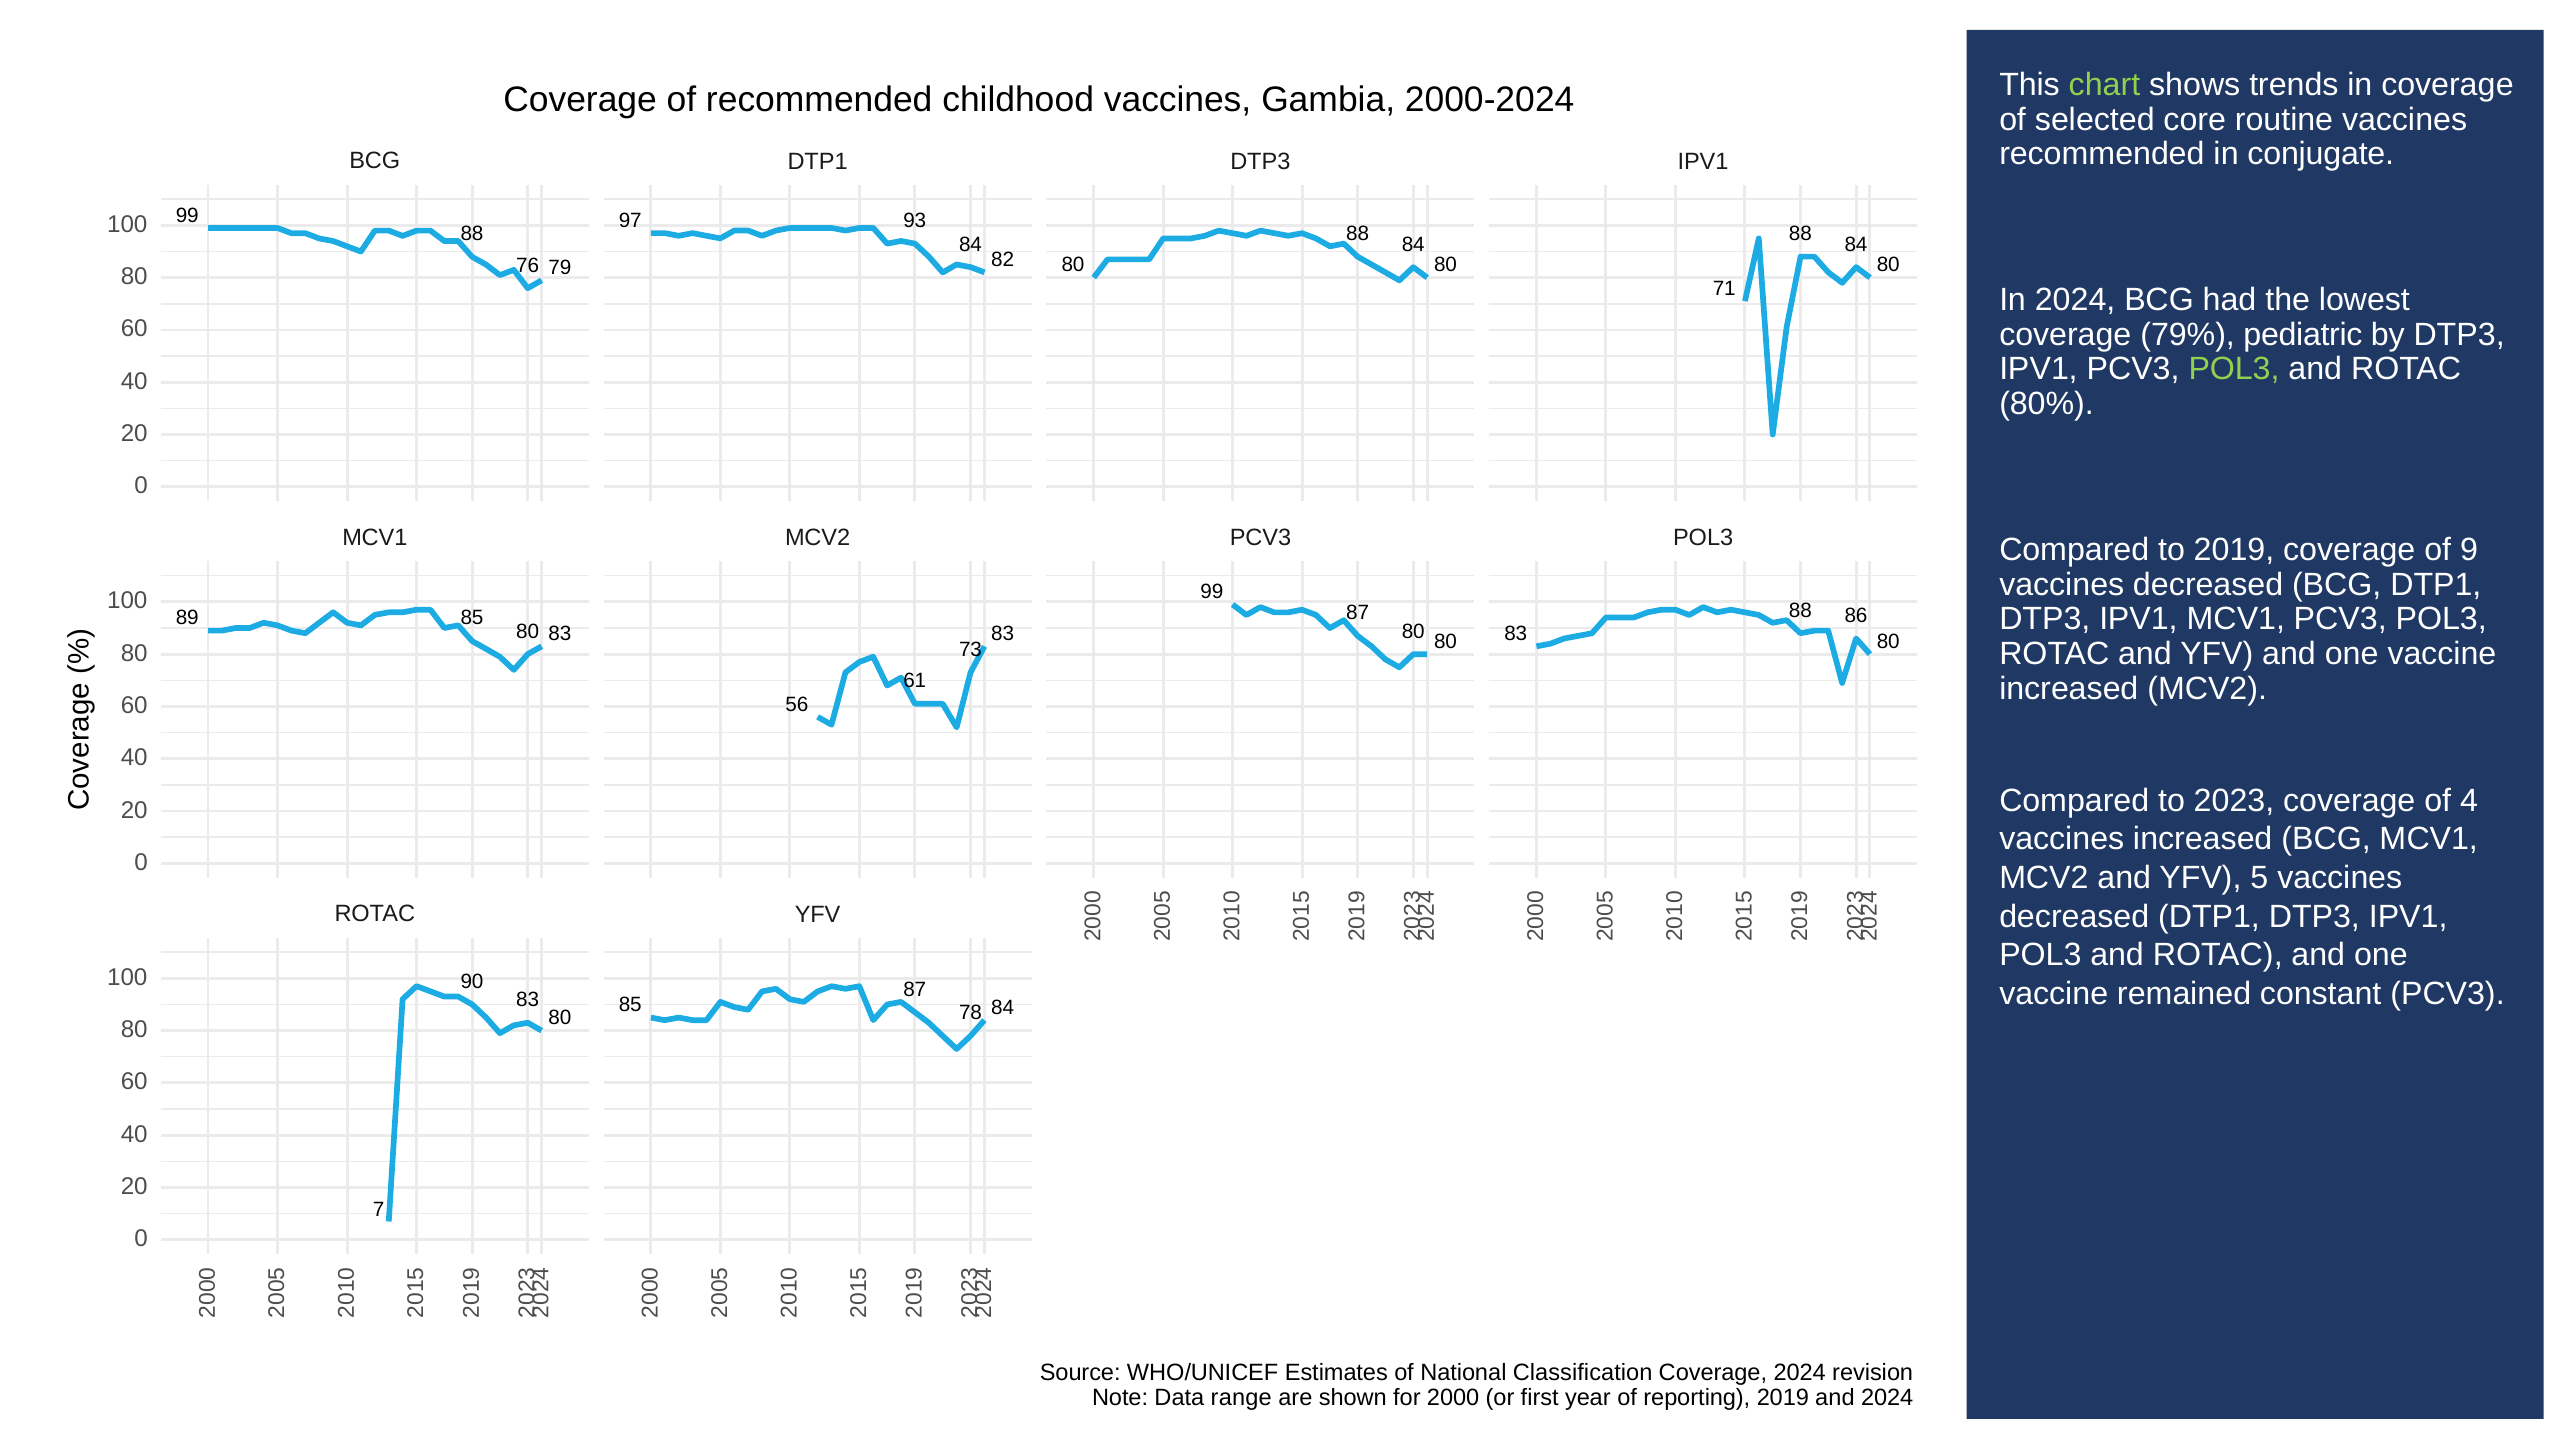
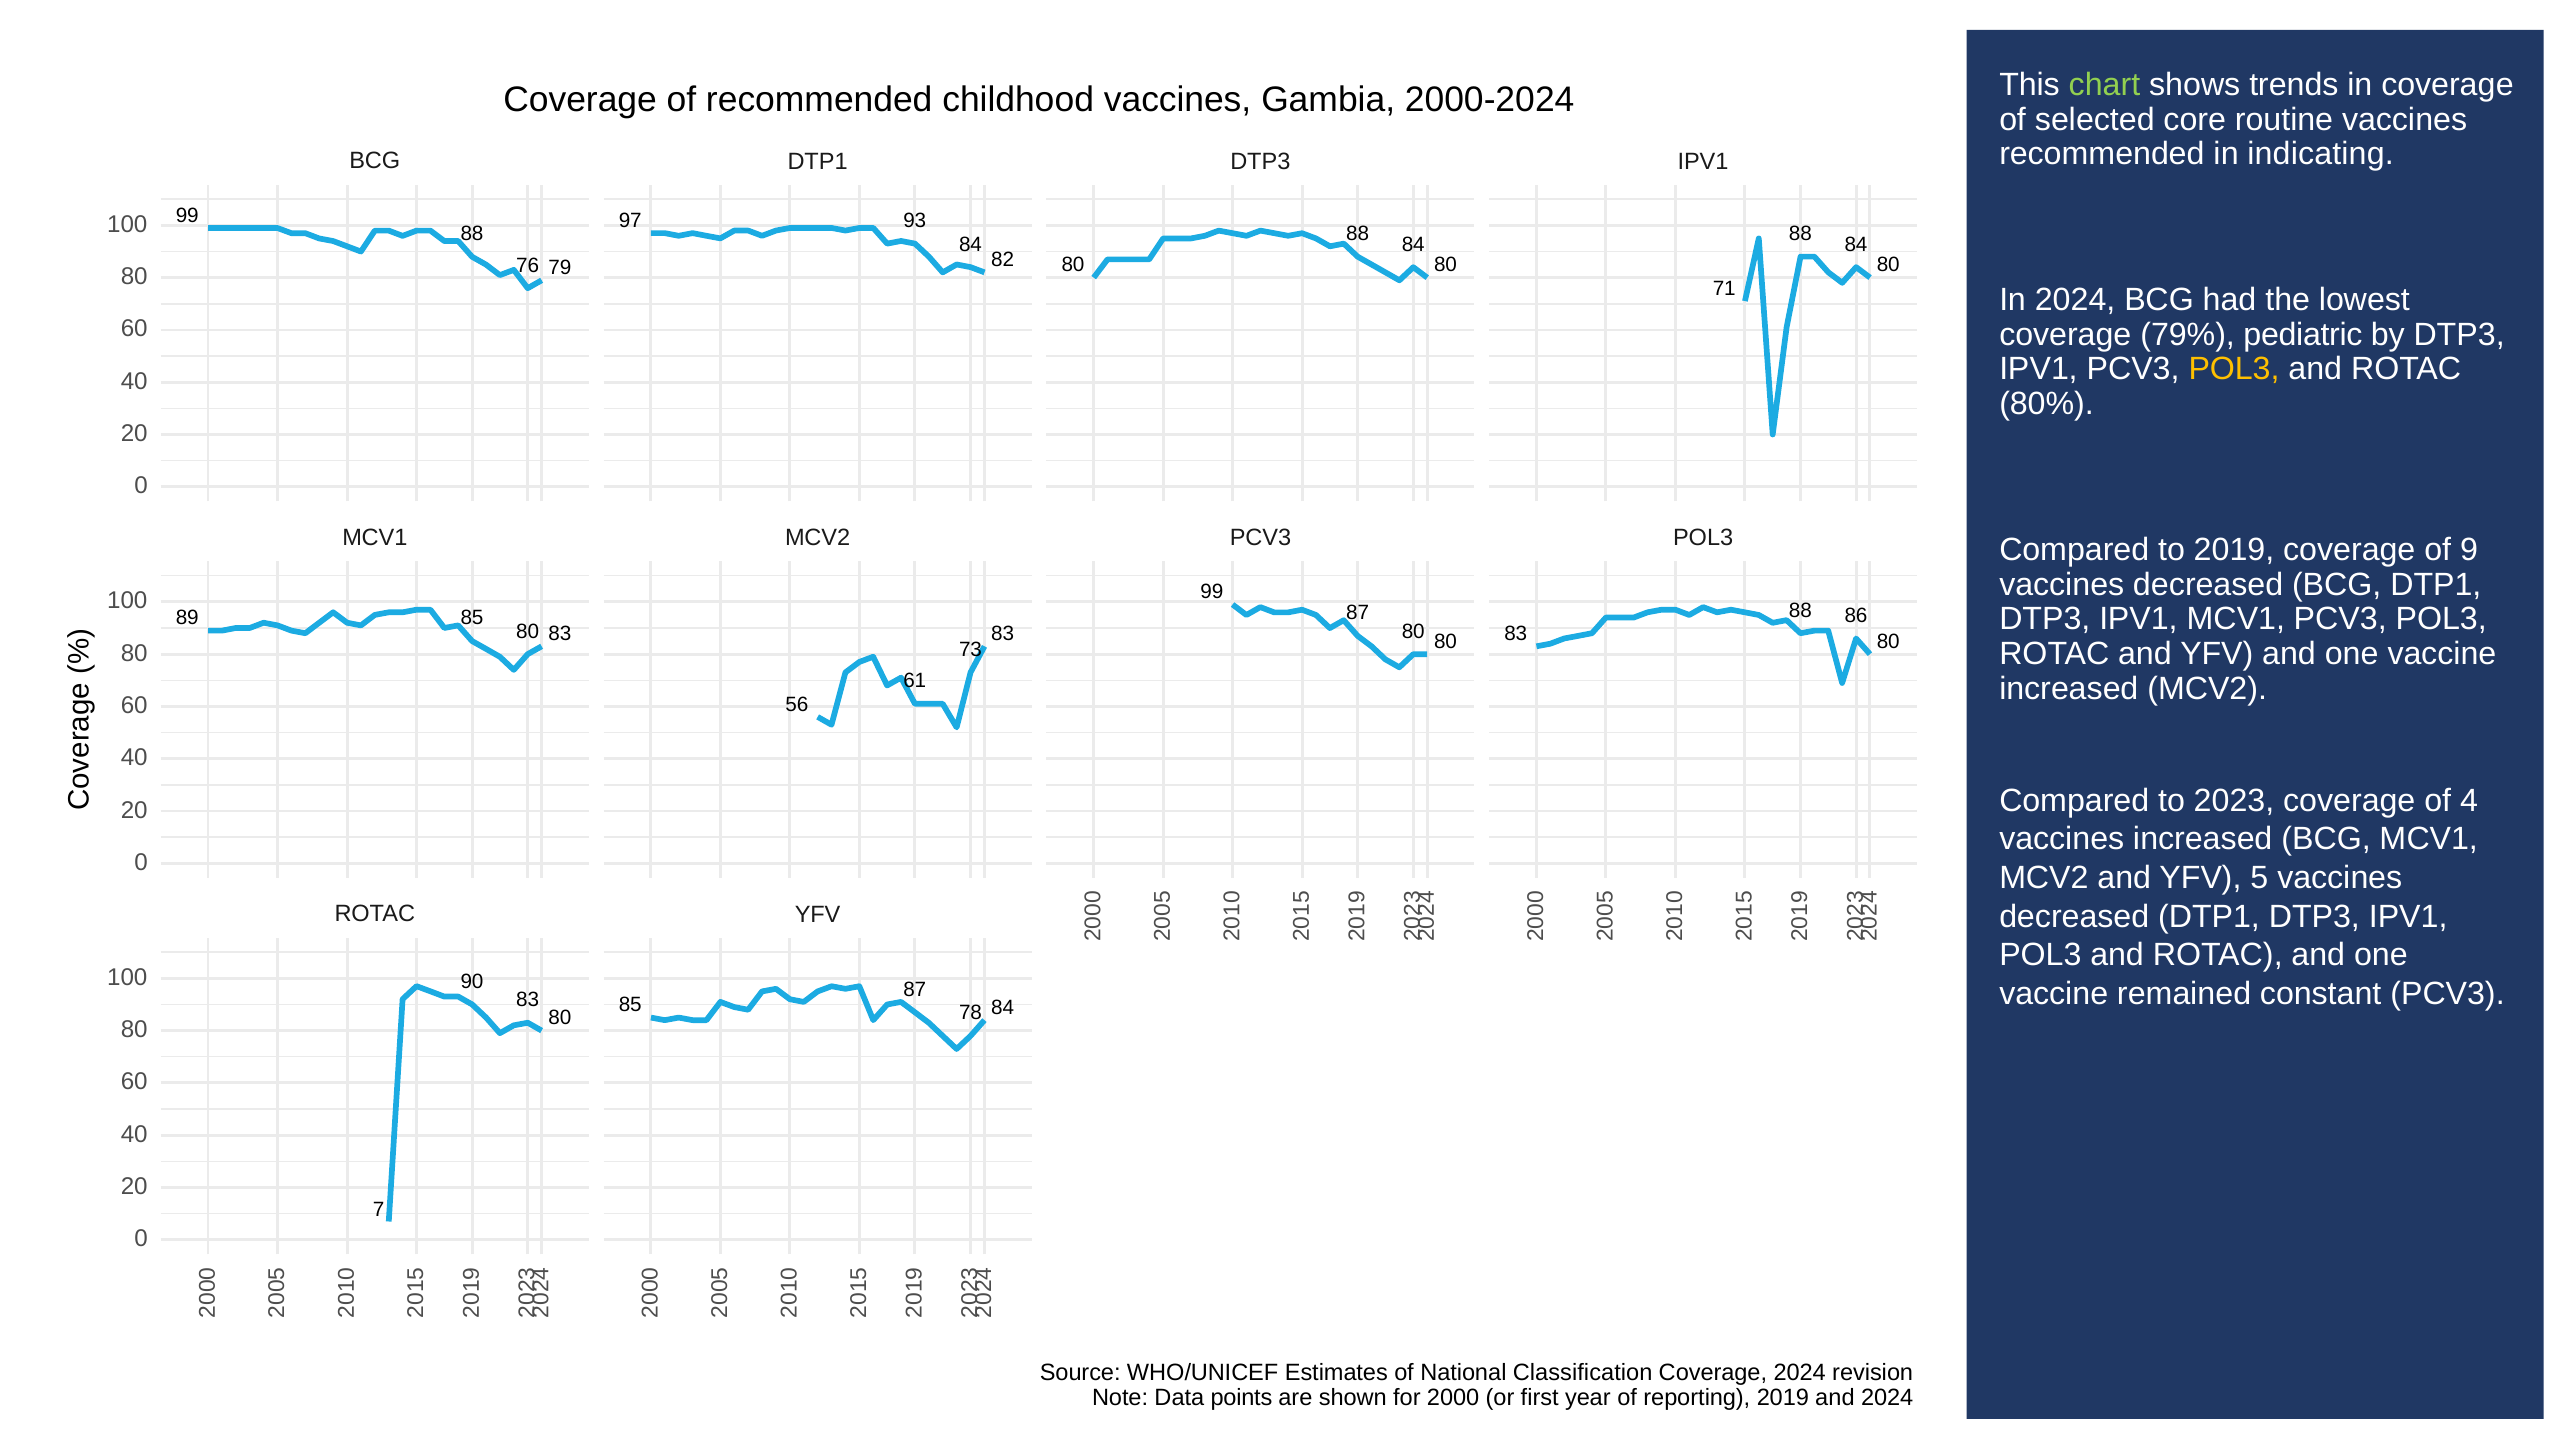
conjugate: conjugate -> indicating
POL3 at (2234, 369) colour: light green -> yellow
range: range -> points
